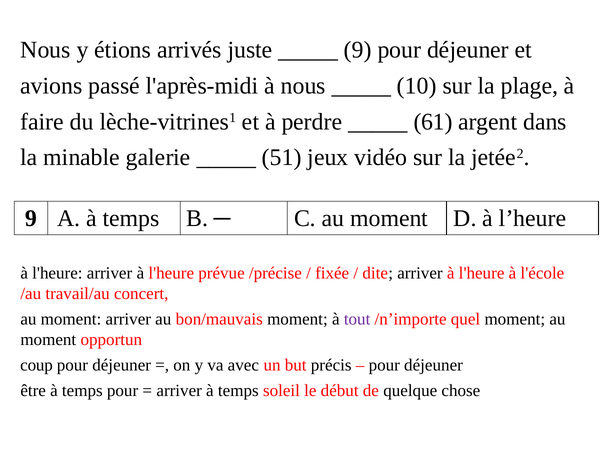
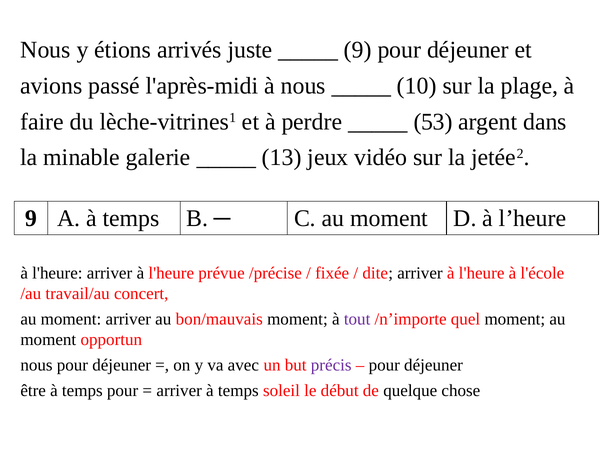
61: 61 -> 53
51: 51 -> 13
coup at (37, 365): coup -> nous
précis colour: black -> purple
